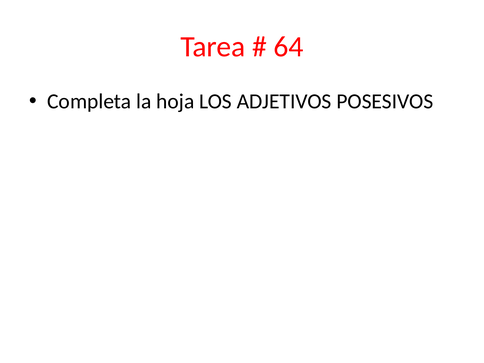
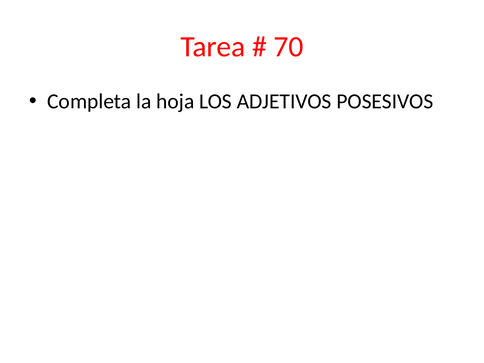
64: 64 -> 70
